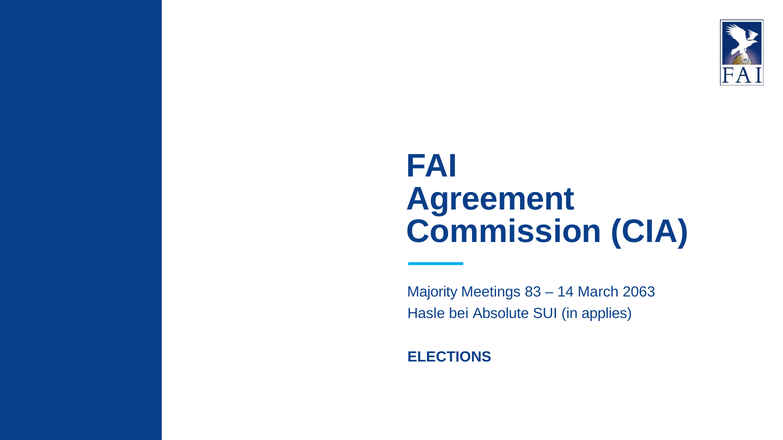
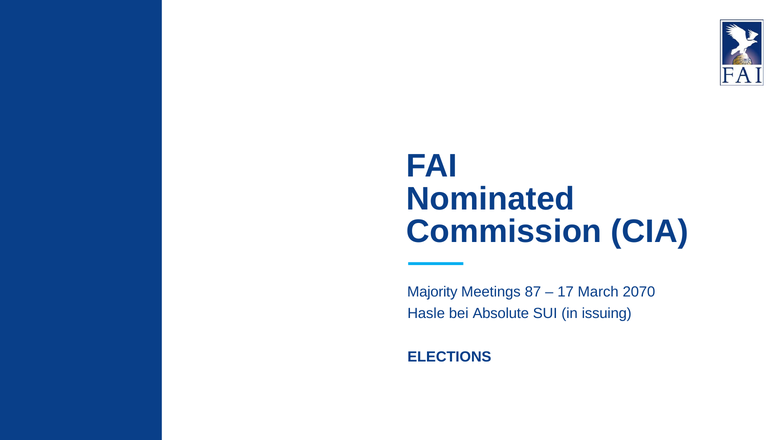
Agreement: Agreement -> Nominated
83: 83 -> 87
14: 14 -> 17
2063: 2063 -> 2070
applies: applies -> issuing
